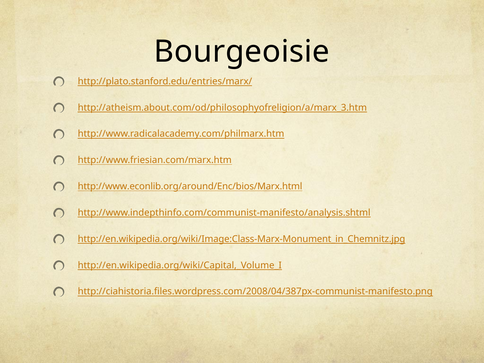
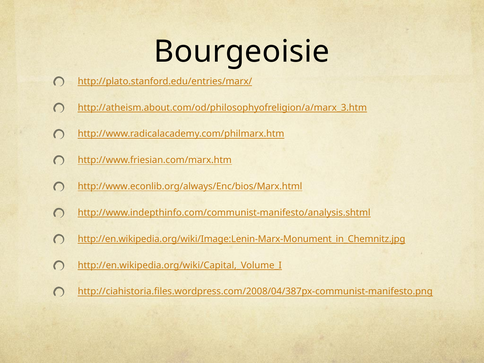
http://www.econlib.org/around/Enc/bios/Marx.html: http://www.econlib.org/around/Enc/bios/Marx.html -> http://www.econlib.org/always/Enc/bios/Marx.html
http://en.wikipedia.org/wiki/Image:Class-Marx-Monument_in_Chemnitz.jpg: http://en.wikipedia.org/wiki/Image:Class-Marx-Monument_in_Chemnitz.jpg -> http://en.wikipedia.org/wiki/Image:Lenin-Marx-Monument_in_Chemnitz.jpg
